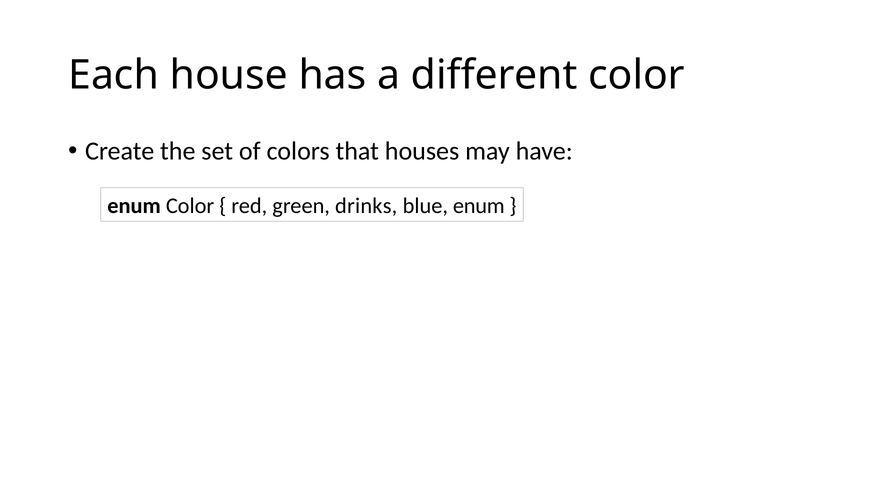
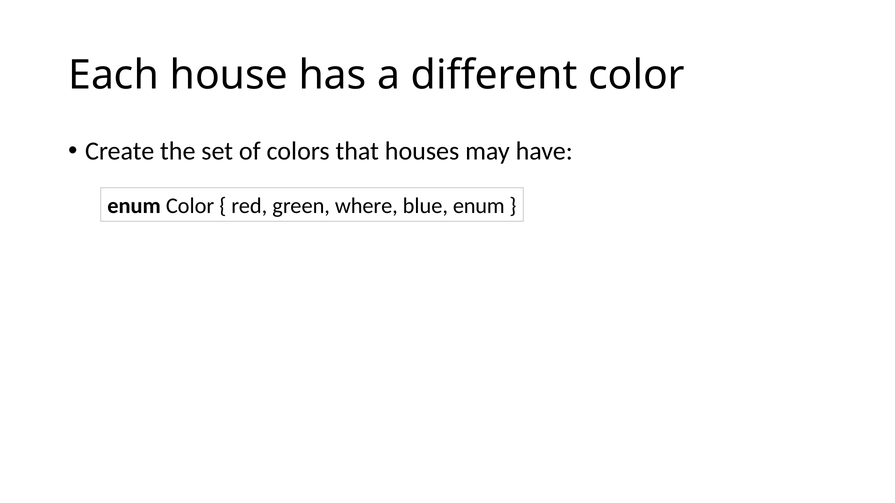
drinks: drinks -> where
